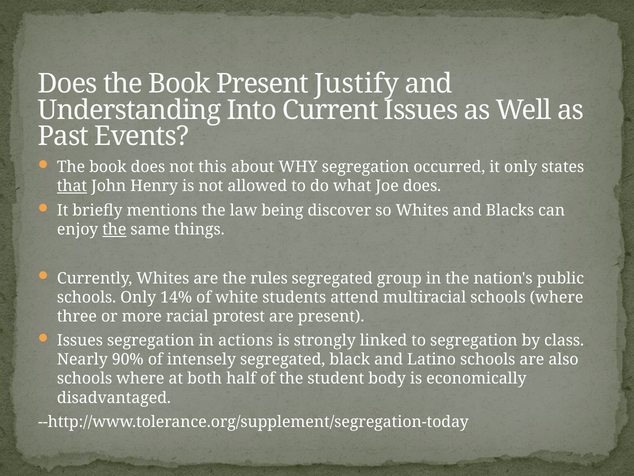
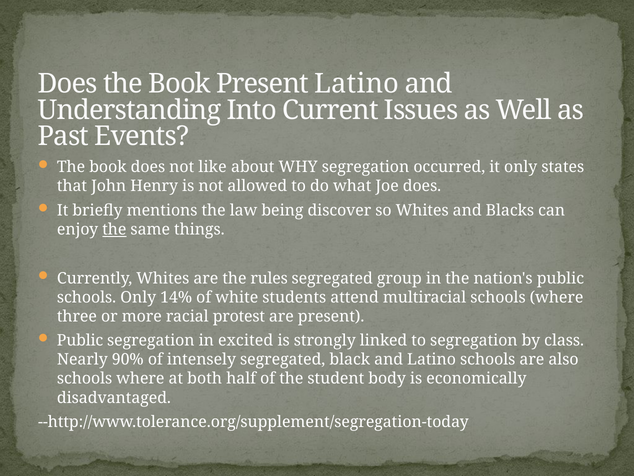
Present Justify: Justify -> Latino
this: this -> like
that underline: present -> none
Issues at (80, 340): Issues -> Public
actions: actions -> excited
